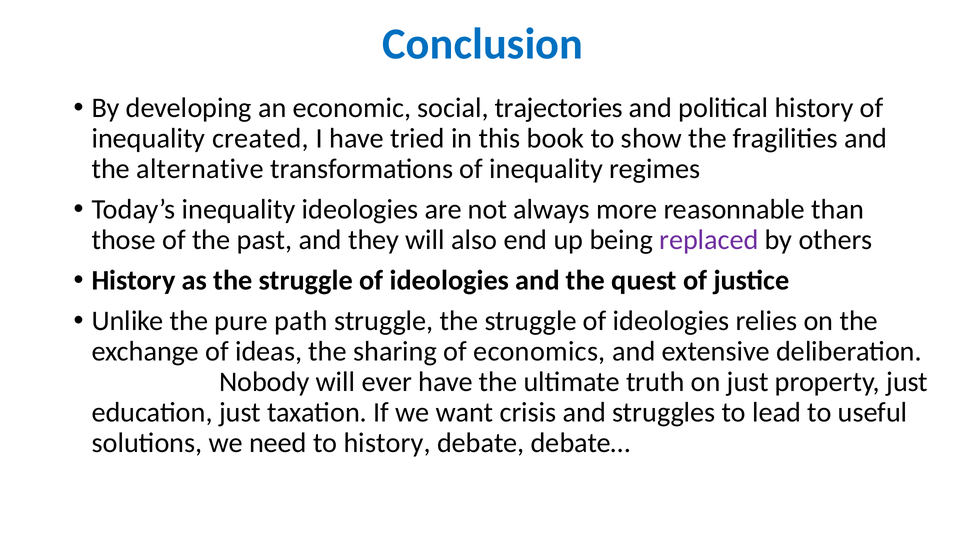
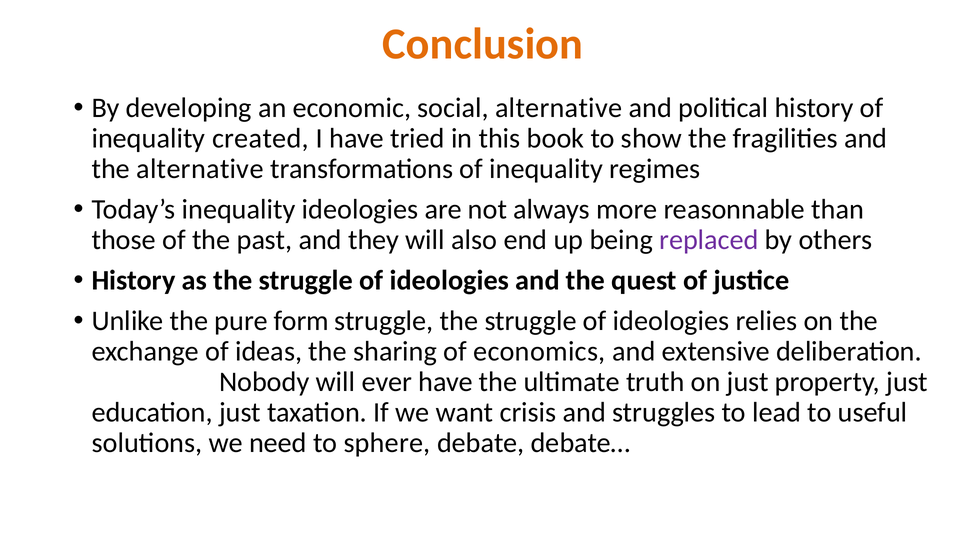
Conclusion colour: blue -> orange
social trajectories: trajectories -> alternative
path: path -> form
to history: history -> sphere
